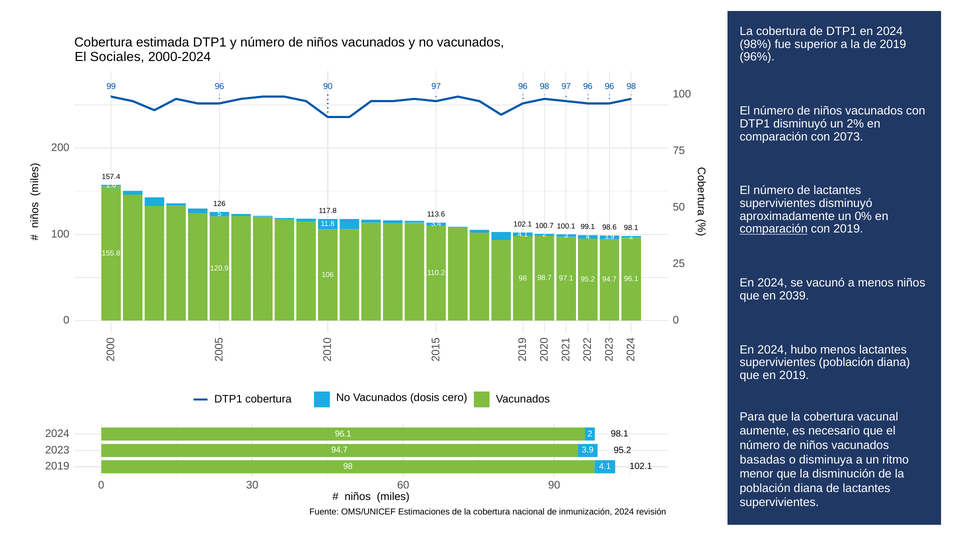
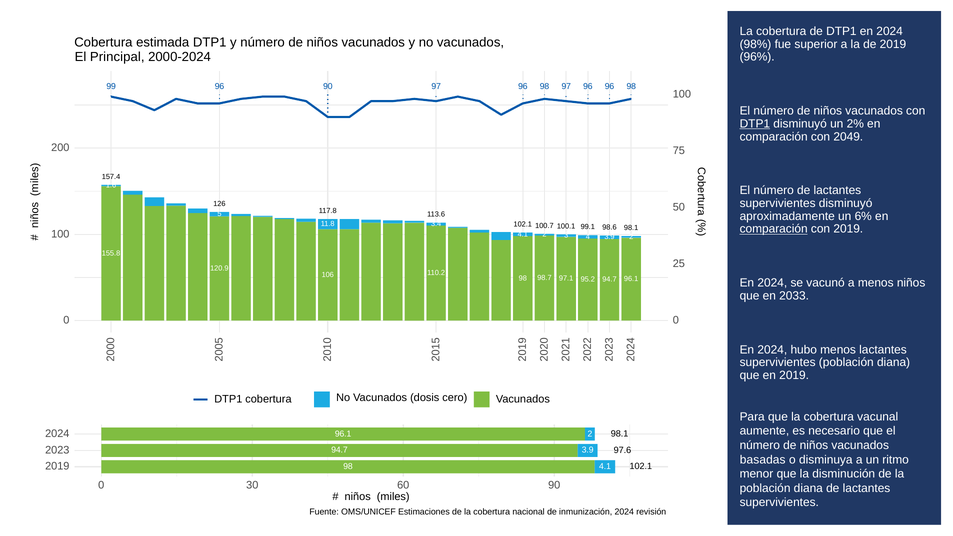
Sociales: Sociales -> Principal
DTP1 at (755, 124) underline: none -> present
2073: 2073 -> 2049
0%: 0% -> 6%
2039: 2039 -> 2033
95.2 at (622, 450): 95.2 -> 97.6
